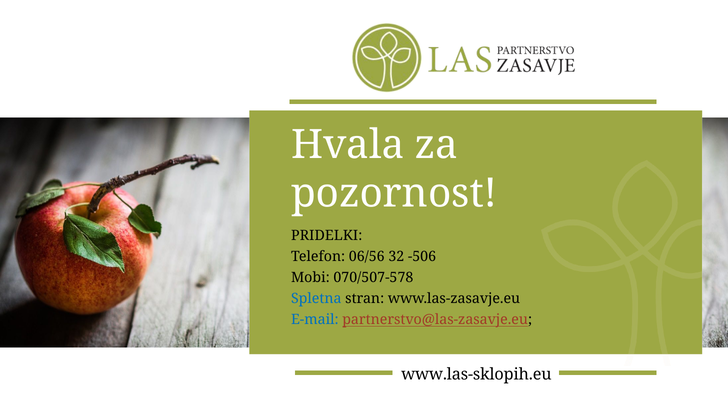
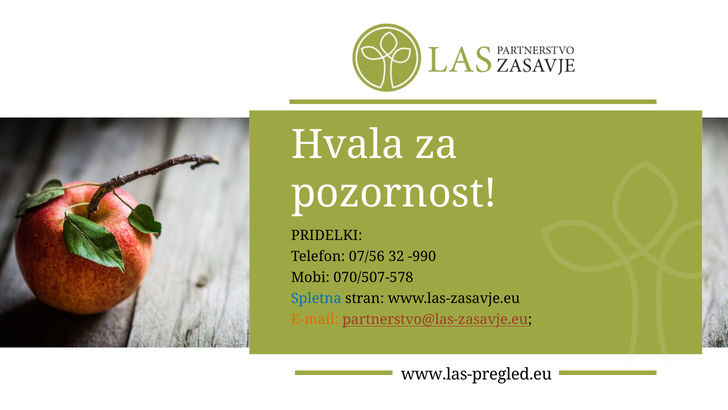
06/56: 06/56 -> 07/56
-506: -506 -> -990
E-mail colour: blue -> orange
www.las-sklopih.eu: www.las-sklopih.eu -> www.las-pregled.eu
